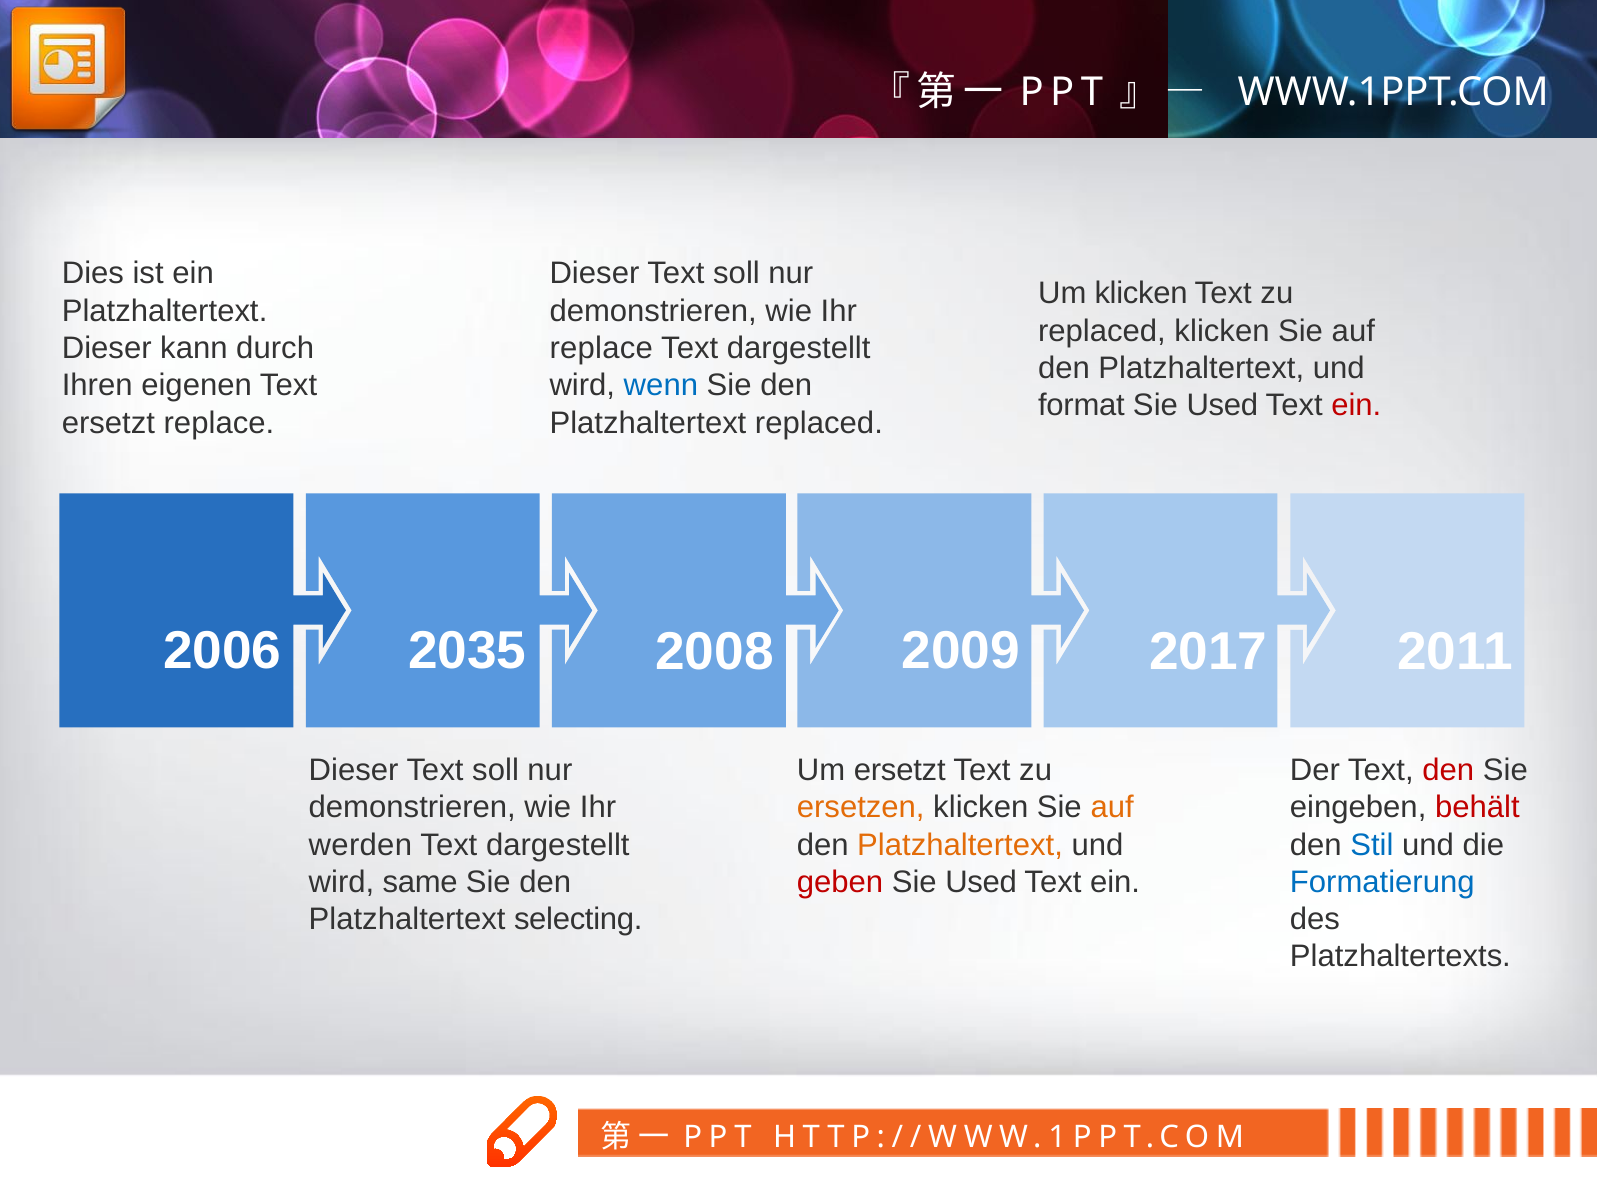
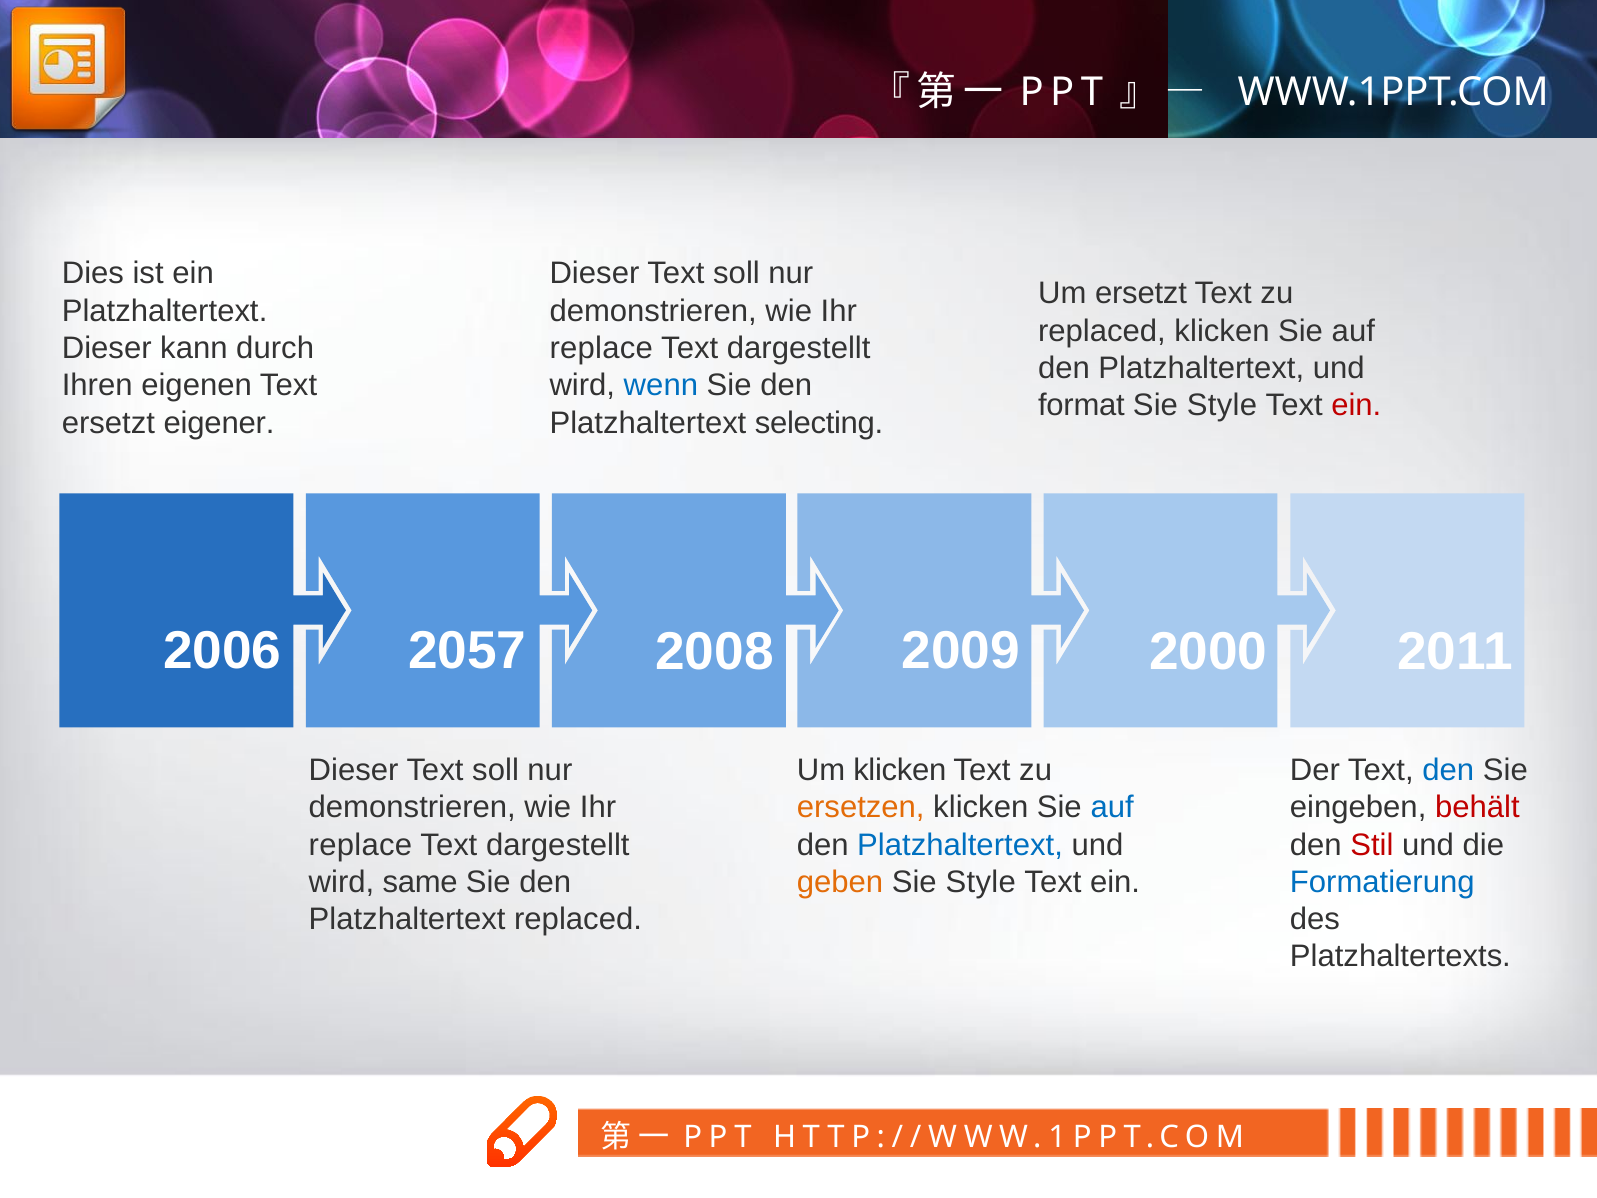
Um klicken: klicken -> ersetzt
Used at (1222, 405): Used -> Style
ersetzt replace: replace -> eigener
Platzhaltertext replaced: replaced -> selecting
2035: 2035 -> 2057
2017: 2017 -> 2000
Um ersetzt: ersetzt -> klicken
den at (1448, 770) colour: red -> blue
auf at (1112, 807) colour: orange -> blue
werden at (360, 845): werden -> replace
Platzhaltertext at (960, 845) colour: orange -> blue
Stil colour: blue -> red
geben colour: red -> orange
Used at (981, 882): Used -> Style
Platzhaltertext selecting: selecting -> replaced
